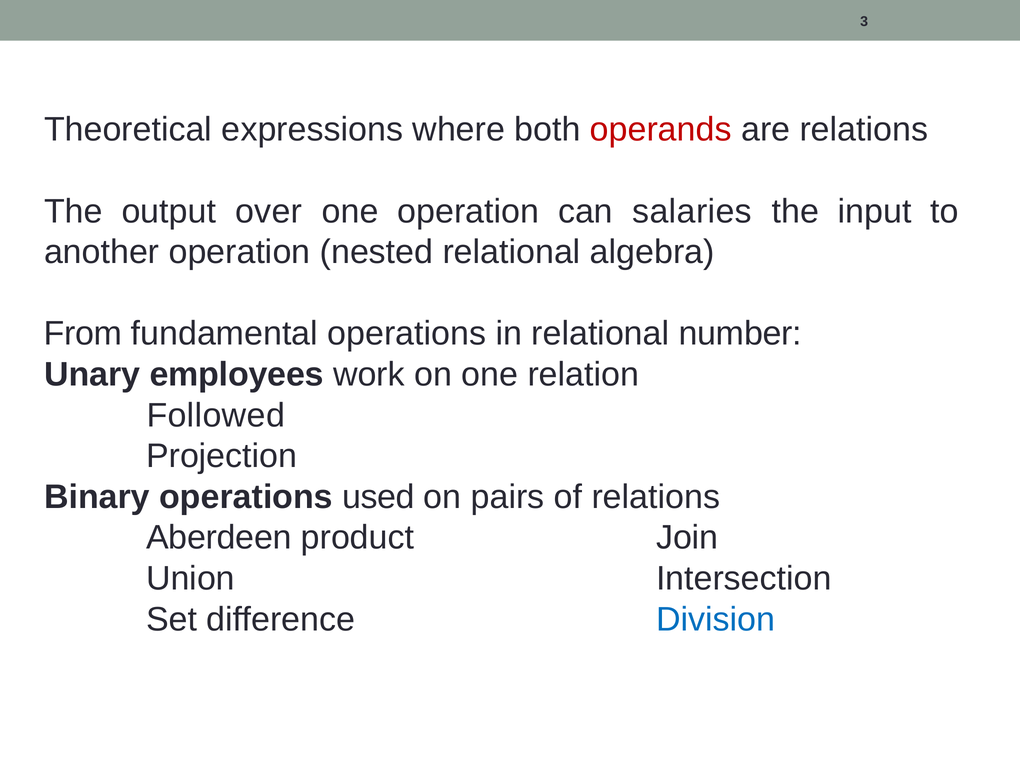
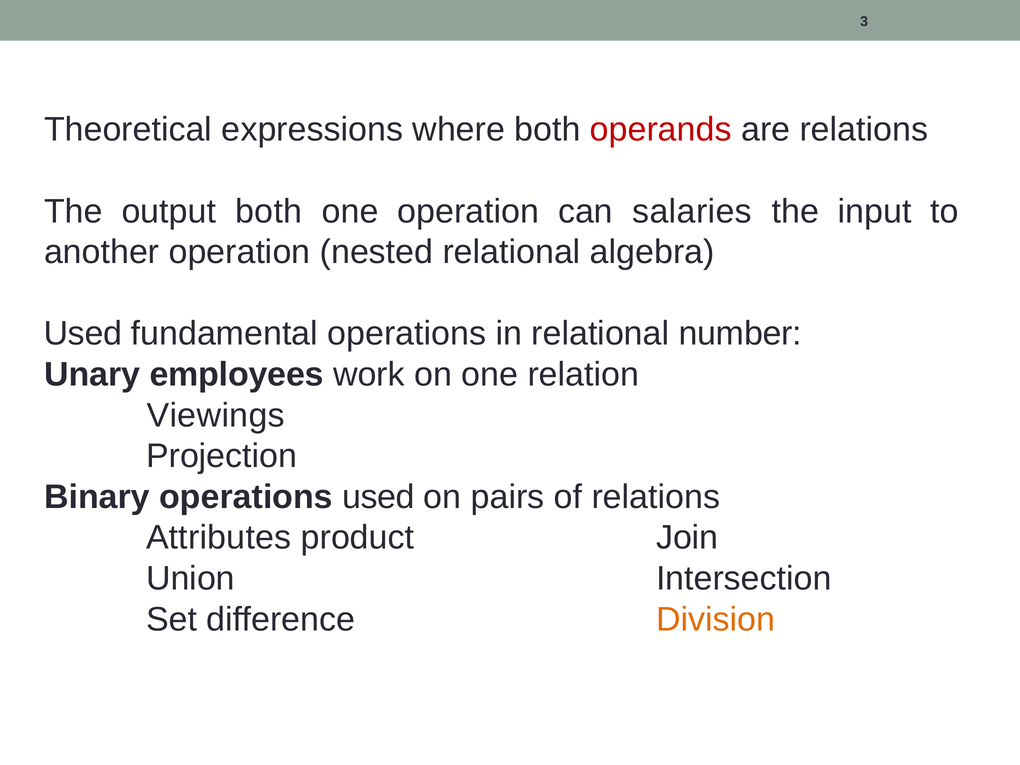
output over: over -> both
From at (83, 334): From -> Used
Followed: Followed -> Viewings
Aberdeen: Aberdeen -> Attributes
Division colour: blue -> orange
